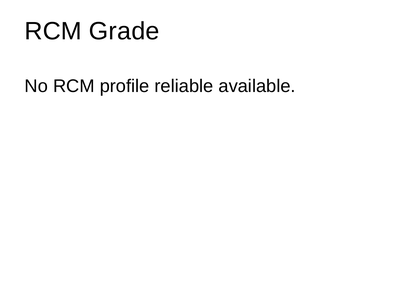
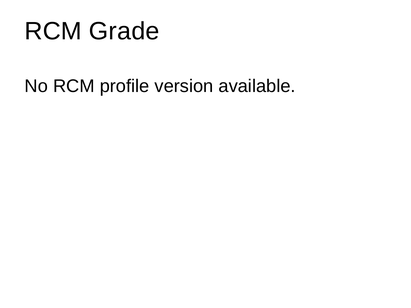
reliable: reliable -> version
